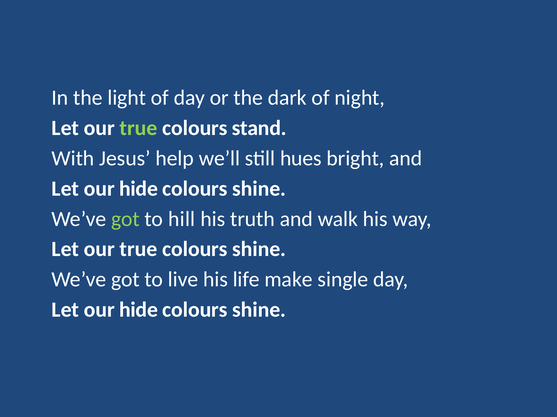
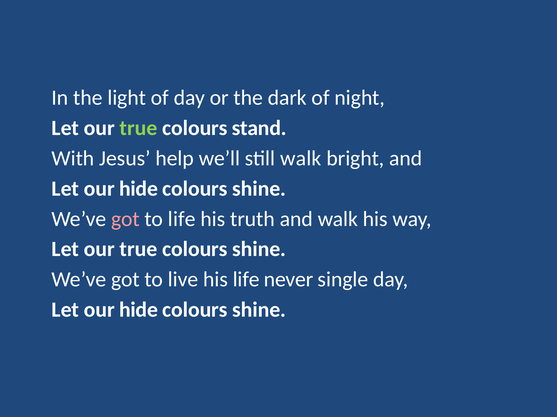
still hues: hues -> walk
got at (125, 219) colour: light green -> pink
to hill: hill -> life
make: make -> never
